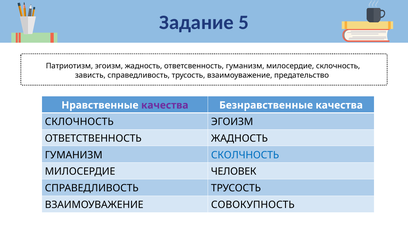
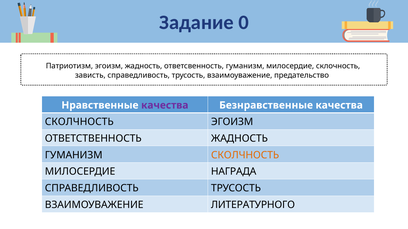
5: 5 -> 0
СКЛОЧНОСТЬ at (79, 122): СКЛОЧНОСТЬ -> СКОЛЧНОСТЬ
СКОЛЧНОСТЬ at (245, 155) colour: blue -> orange
ЧЕЛОВЕК: ЧЕЛОВЕК -> НАГРАДА
СОВОКУПНОСТЬ: СОВОКУПНОСТЬ -> ЛИТЕРАТУРНОГО
